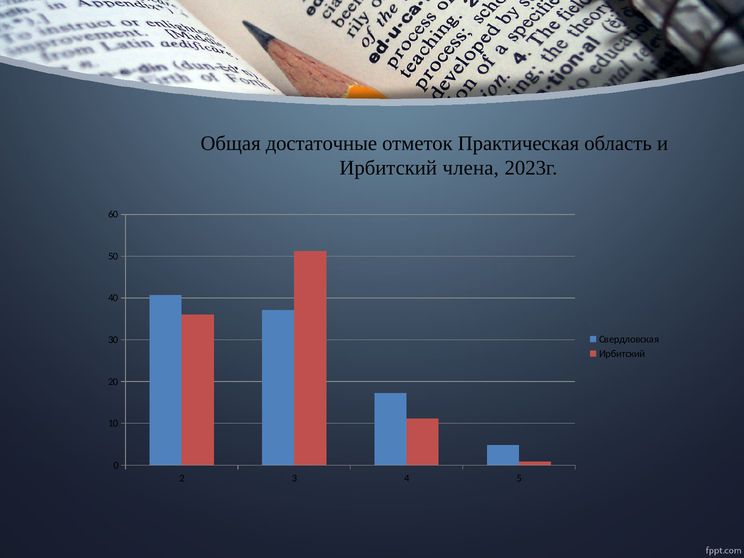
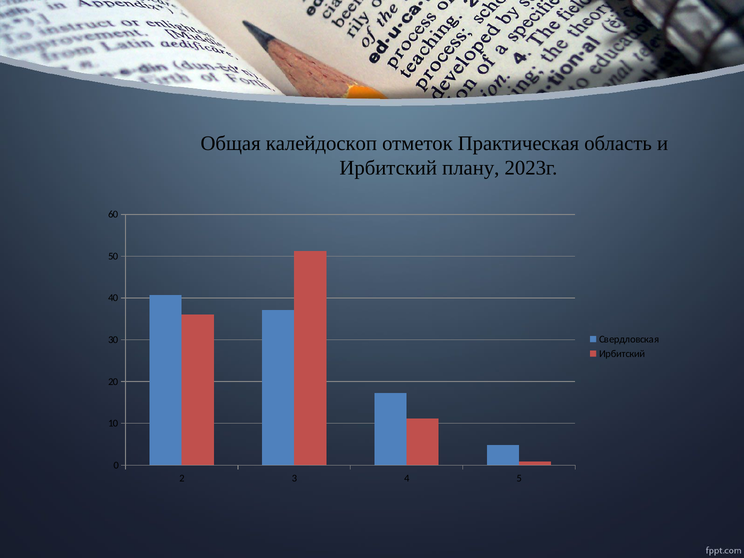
достаточные: достаточные -> калейдоскоп
члена: члена -> плану
